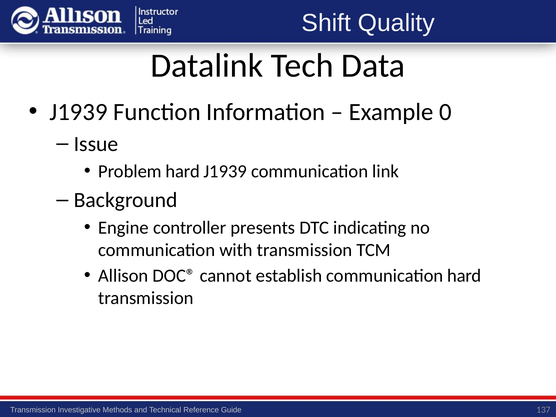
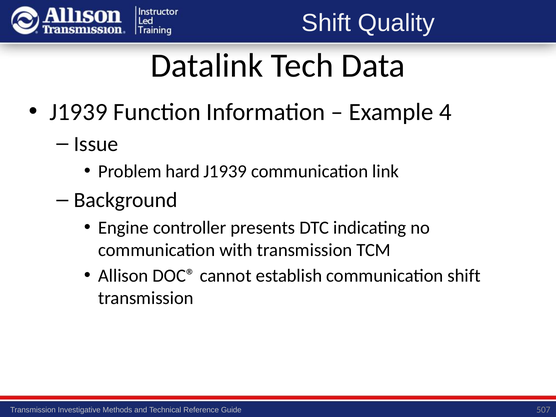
0: 0 -> 4
communication hard: hard -> shift
137: 137 -> 507
